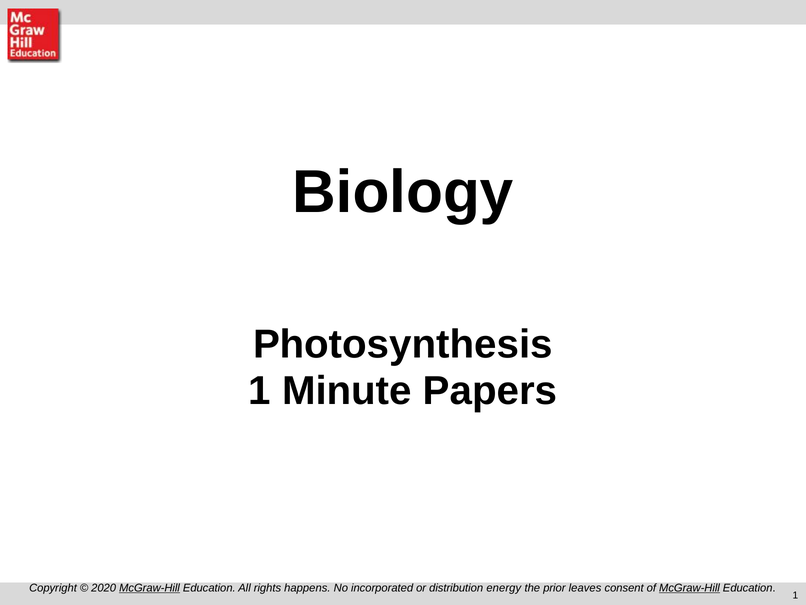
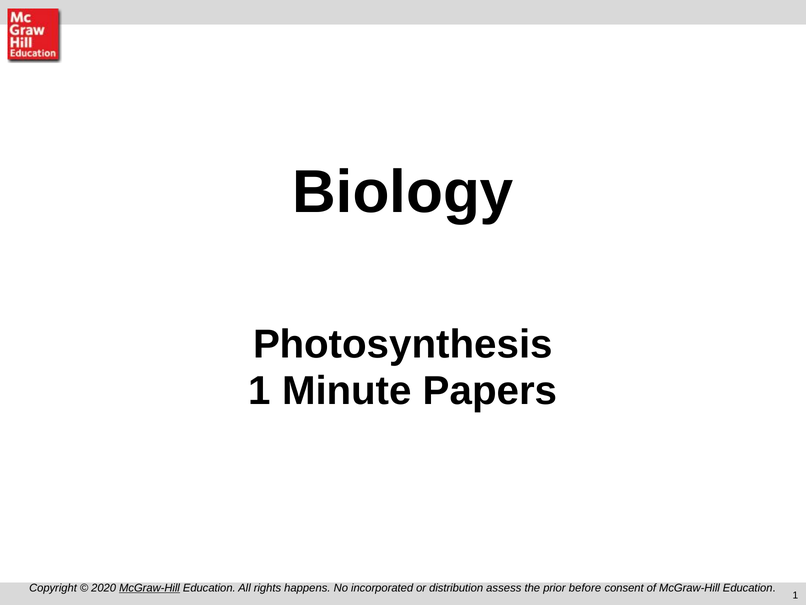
energy: energy -> assess
leaves: leaves -> before
McGraw-Hill at (689, 587) underline: present -> none
